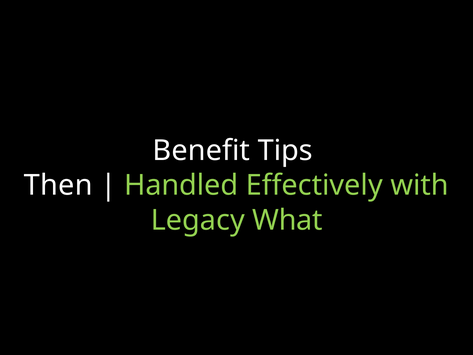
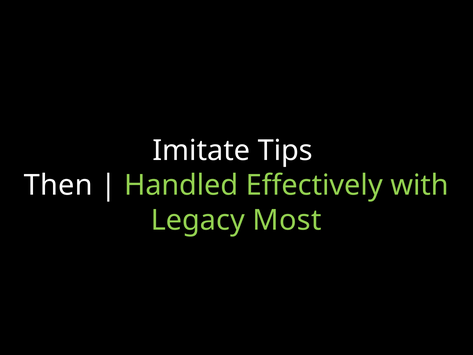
Benefit: Benefit -> Imitate
What: What -> Most
